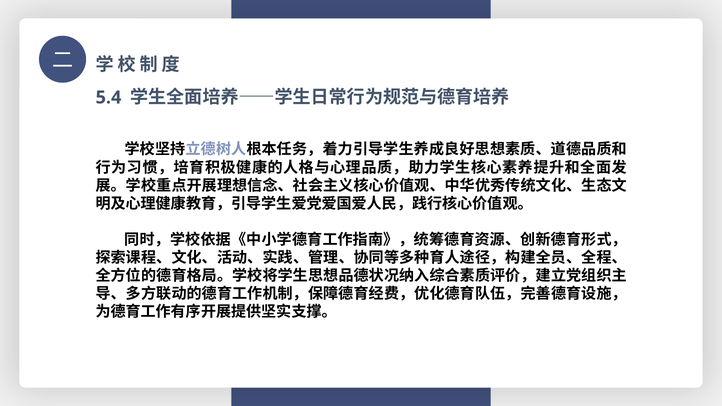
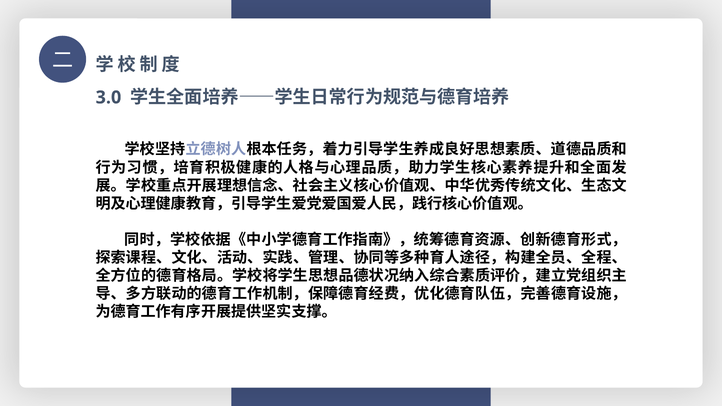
5.4: 5.4 -> 3.0
